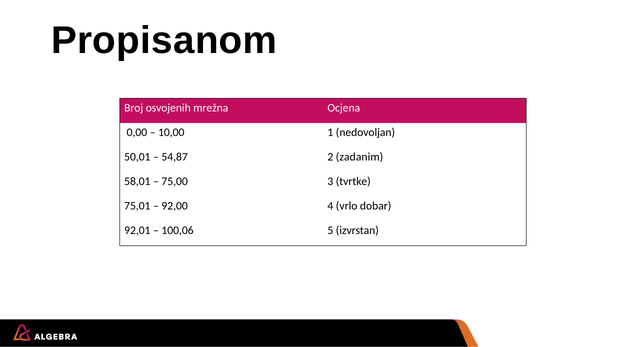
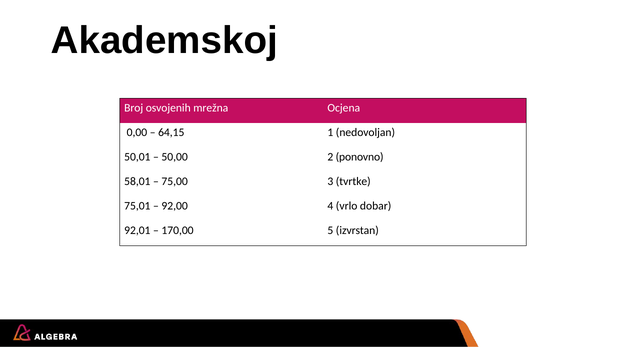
Propisanom: Propisanom -> Akademskoj
10,00: 10,00 -> 64,15
54,87: 54,87 -> 50,00
zadanim: zadanim -> ponovno
100,06: 100,06 -> 170,00
